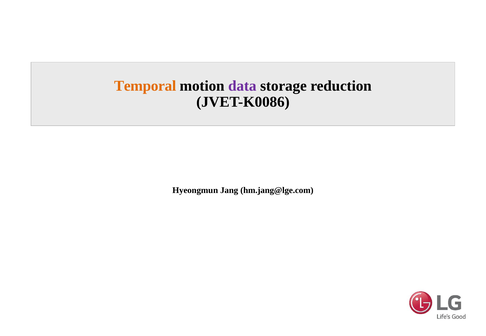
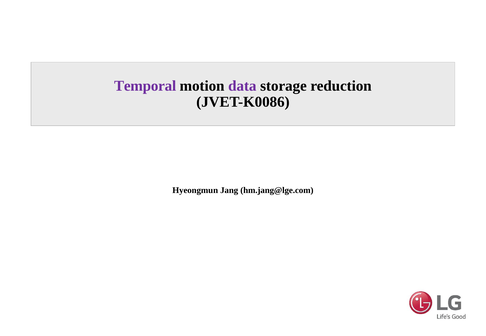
Temporal colour: orange -> purple
